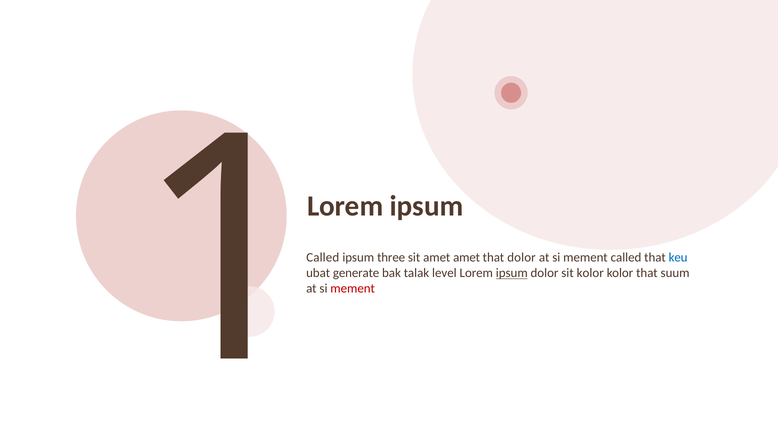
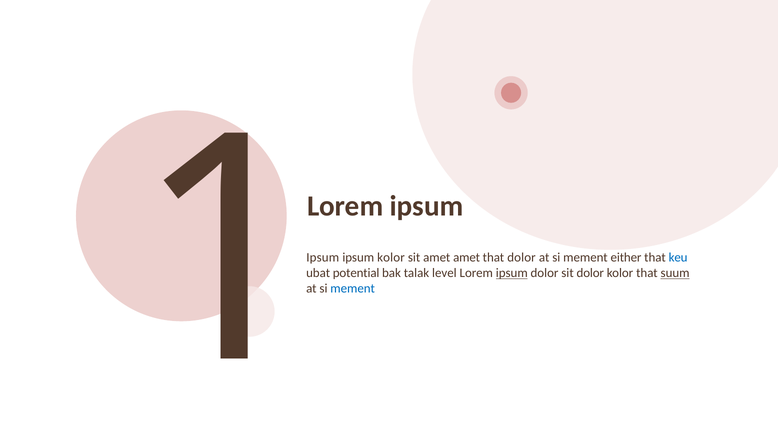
Called at (323, 257): Called -> Ipsum
ipsum three: three -> kolor
mement called: called -> either
generate: generate -> potential
sit kolor: kolor -> dolor
suum underline: none -> present
mement at (353, 288) colour: red -> blue
